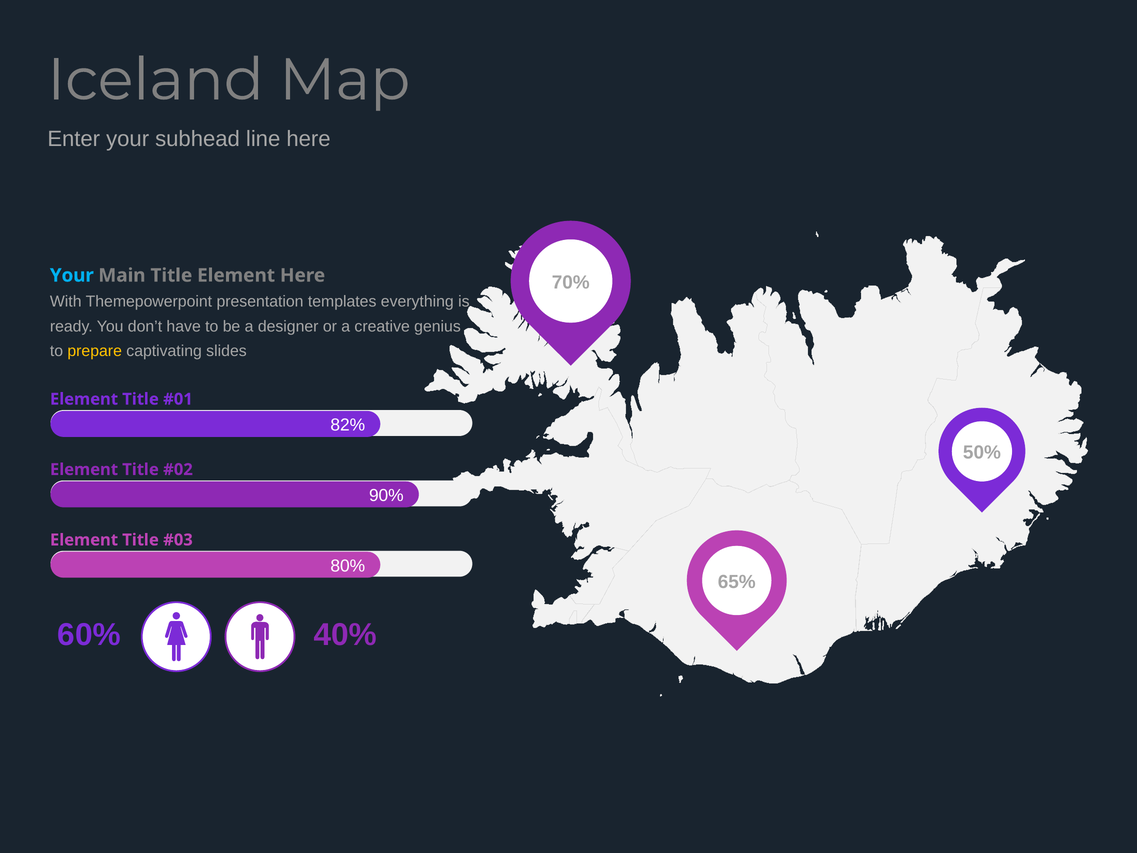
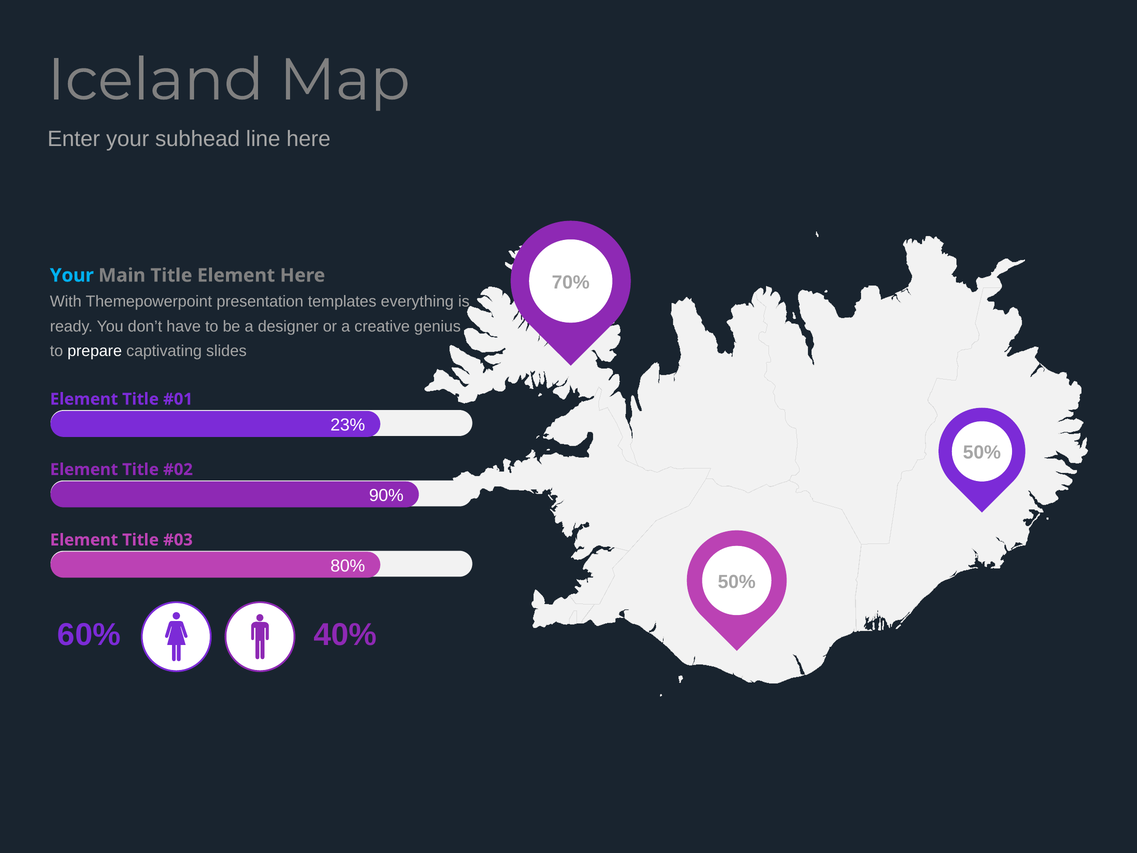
prepare colour: yellow -> white
82%: 82% -> 23%
65% at (737, 582): 65% -> 50%
